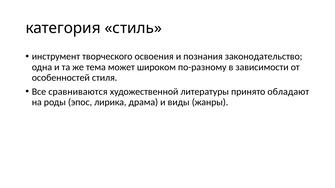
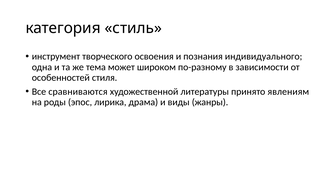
законодательство: законодательство -> индивидуального
обладают: обладают -> явлениям
